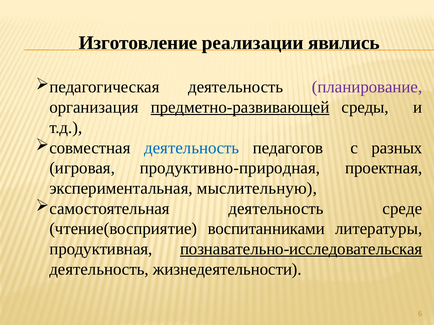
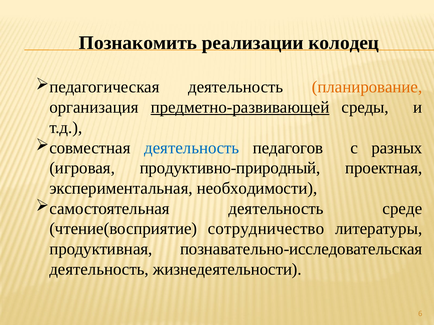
Изготовление: Изготовление -> Познакомить
явились: явились -> колодец
планирование colour: purple -> orange
продуктивно-природная: продуктивно-природная -> продуктивно-природный
мыслительную: мыслительную -> необходимости
воспитанниками: воспитанниками -> сотрудничество
познавательно-исследовательская underline: present -> none
